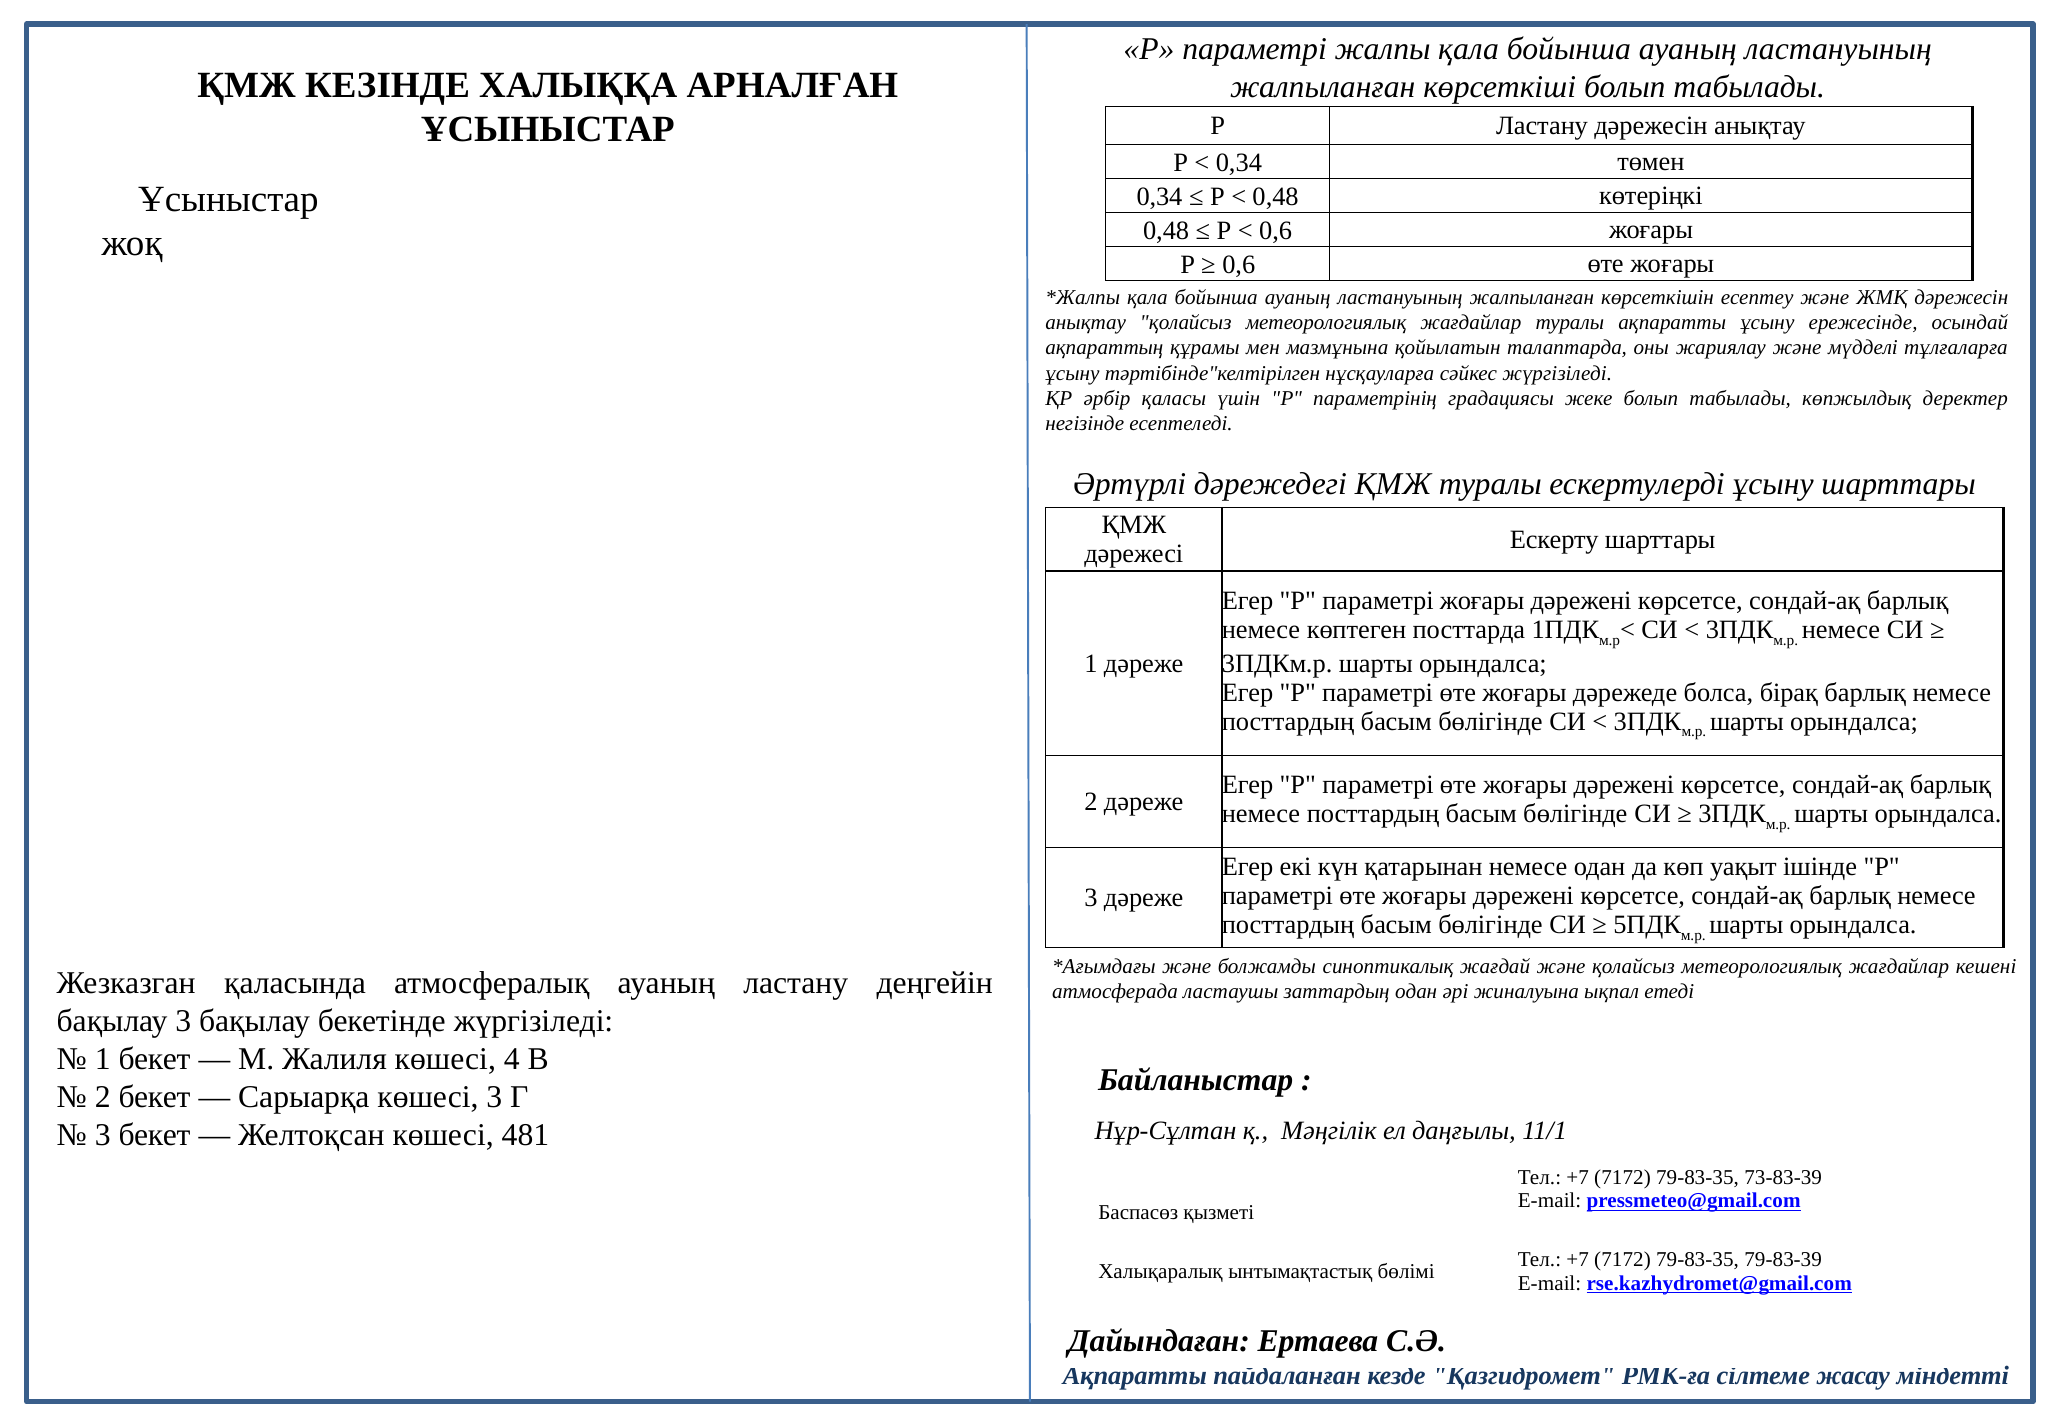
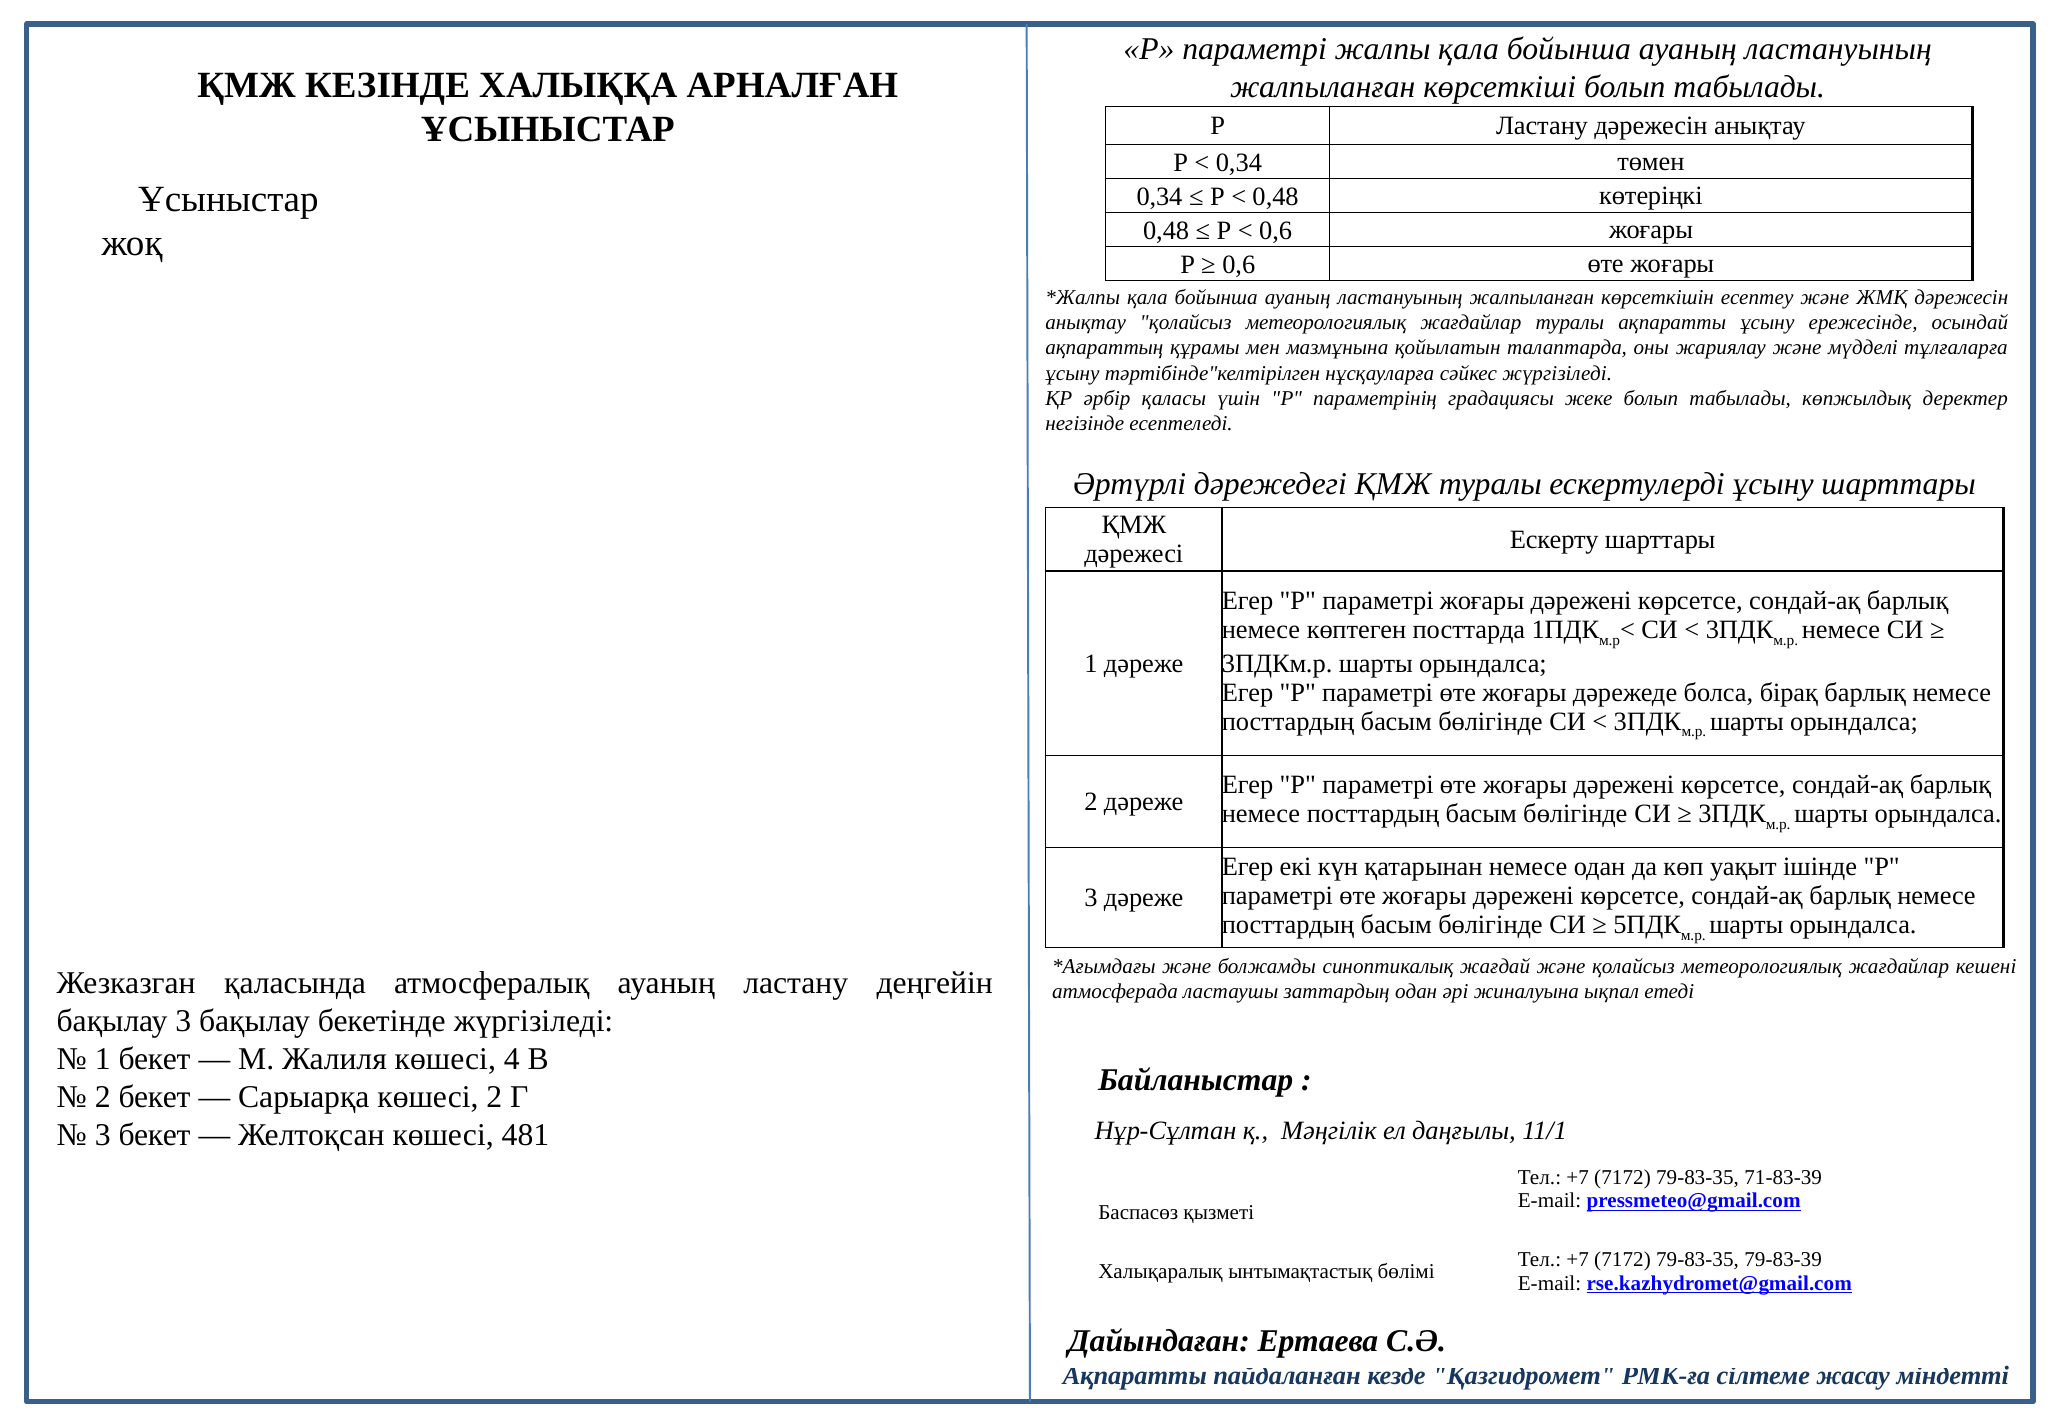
көшесі 3: 3 -> 2
73-83-39: 73-83-39 -> 71-83-39
